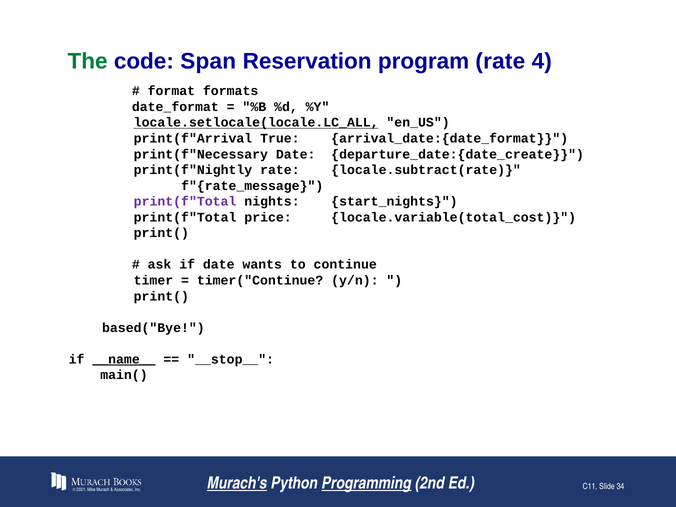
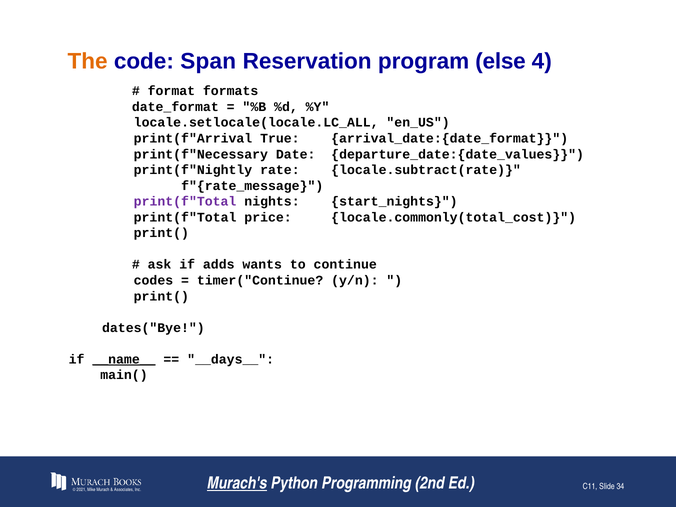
The colour: green -> orange
program rate: rate -> else
locale.setlocale(locale.LC_ALL underline: present -> none
departure_date:{date_create: departure_date:{date_create -> departure_date:{date_values
locale.variable(total_cost: locale.variable(total_cost -> locale.commonly(total_cost
if date: date -> adds
timer: timer -> codes
based("Bye: based("Bye -> dates("Bye
__stop__: __stop__ -> __days__
Programming underline: present -> none
